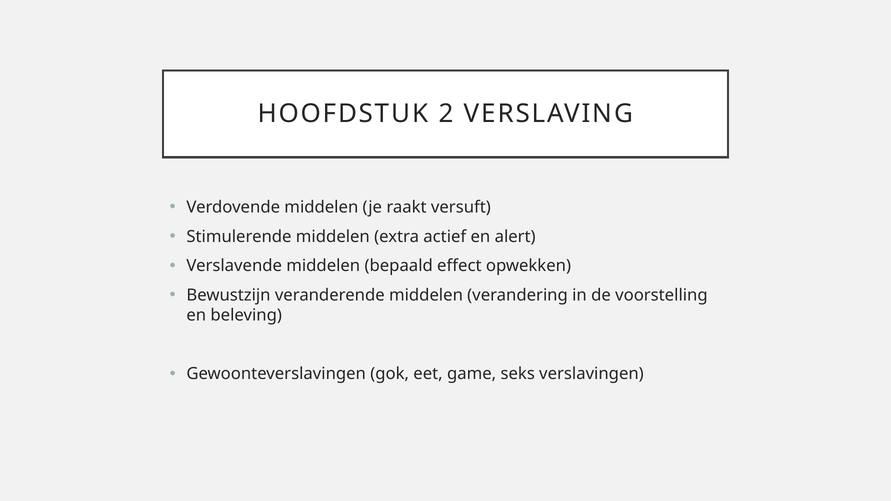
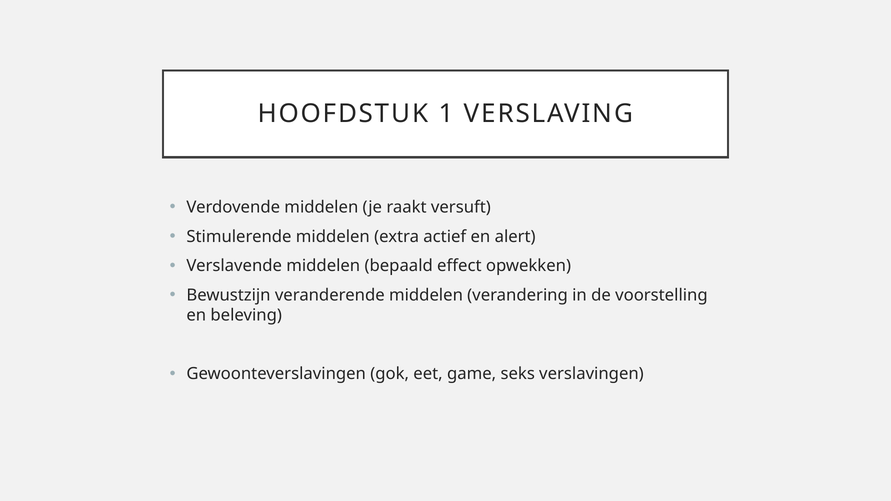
2: 2 -> 1
